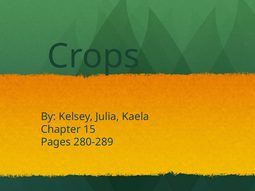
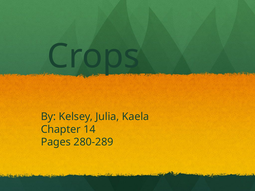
15: 15 -> 14
